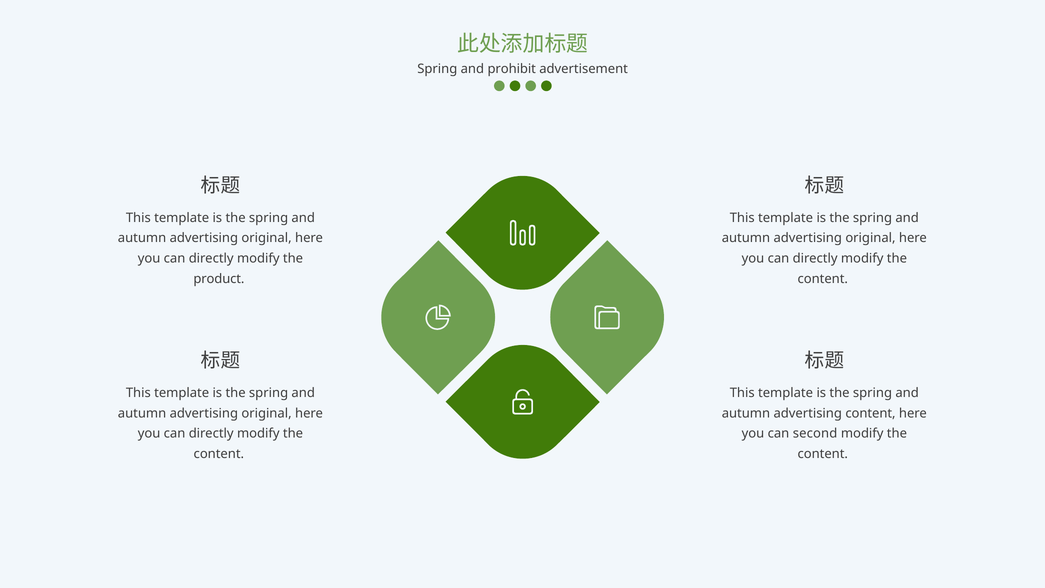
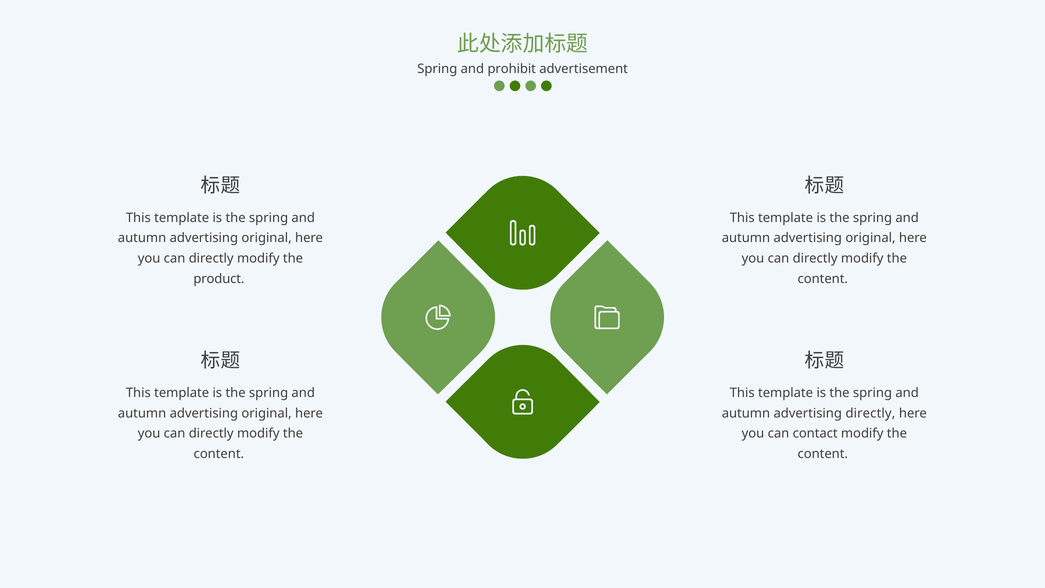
advertising content: content -> directly
second: second -> contact
